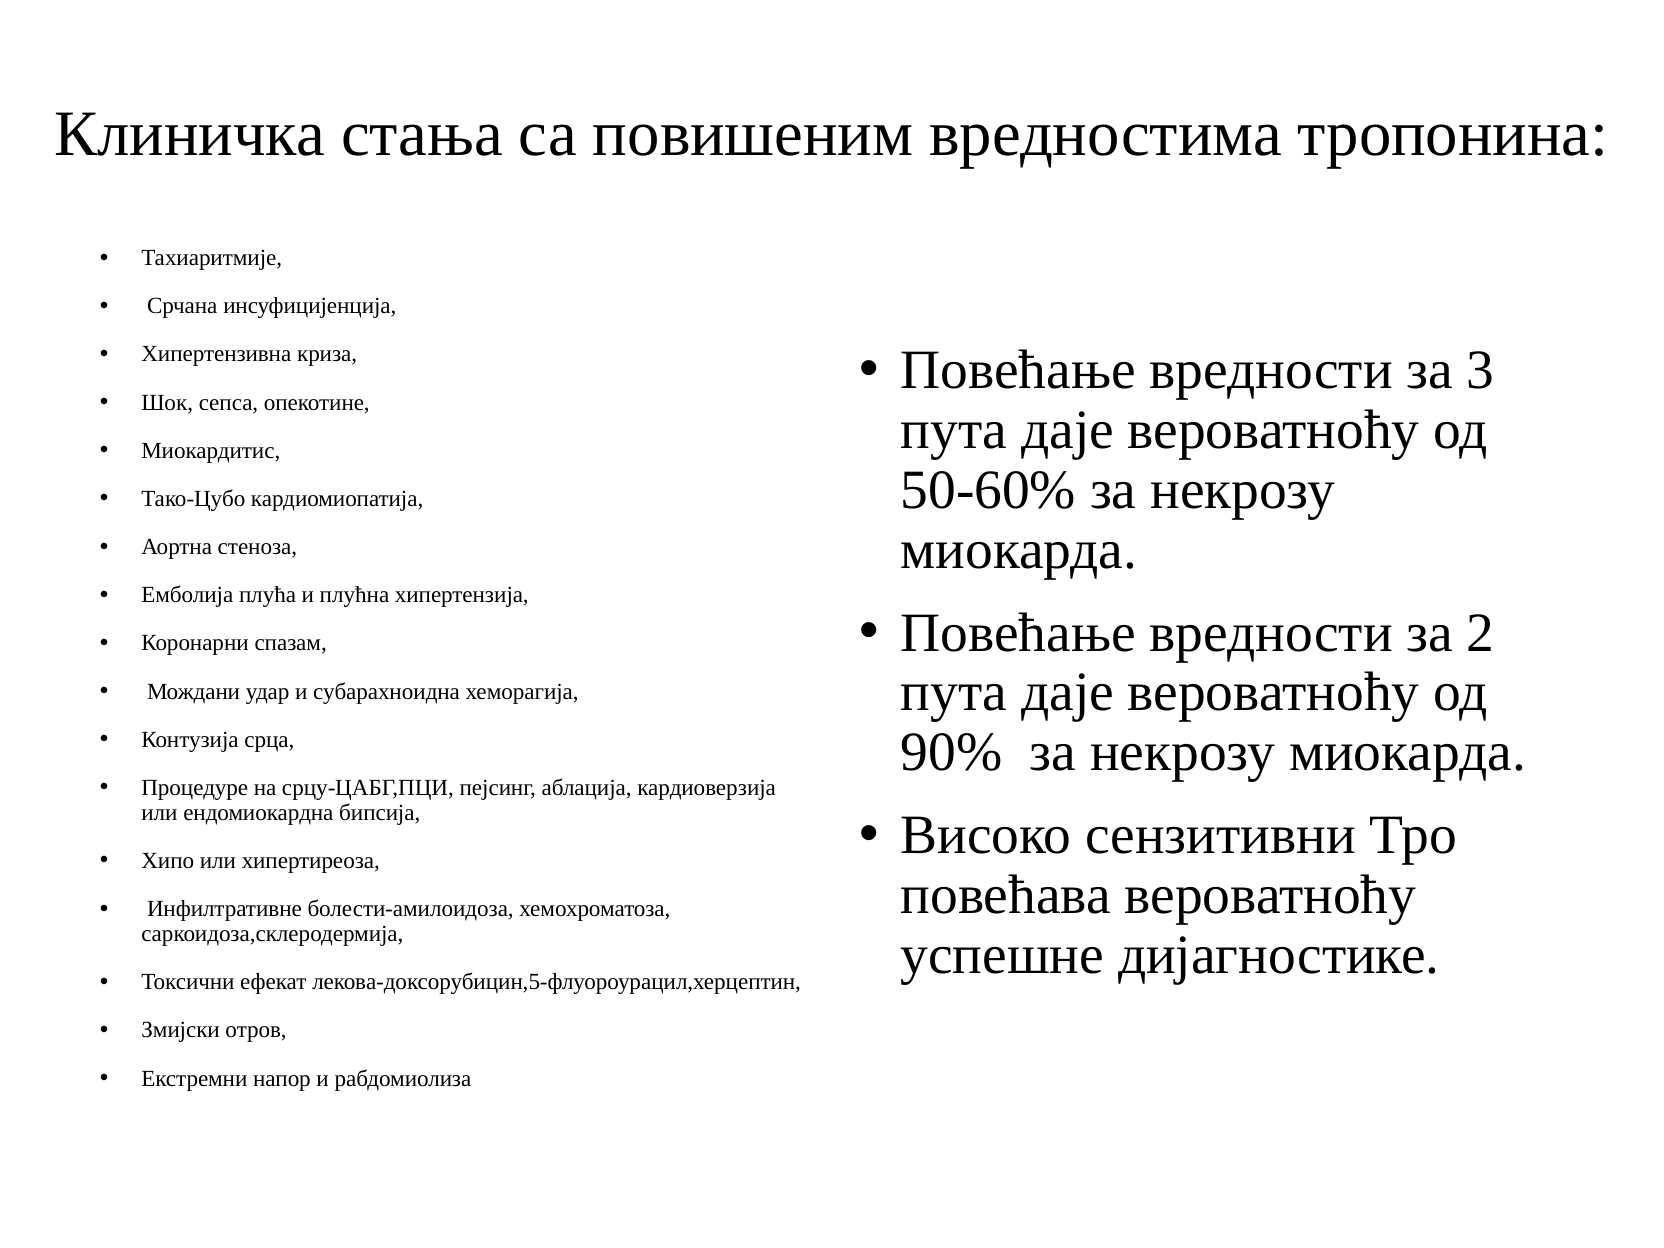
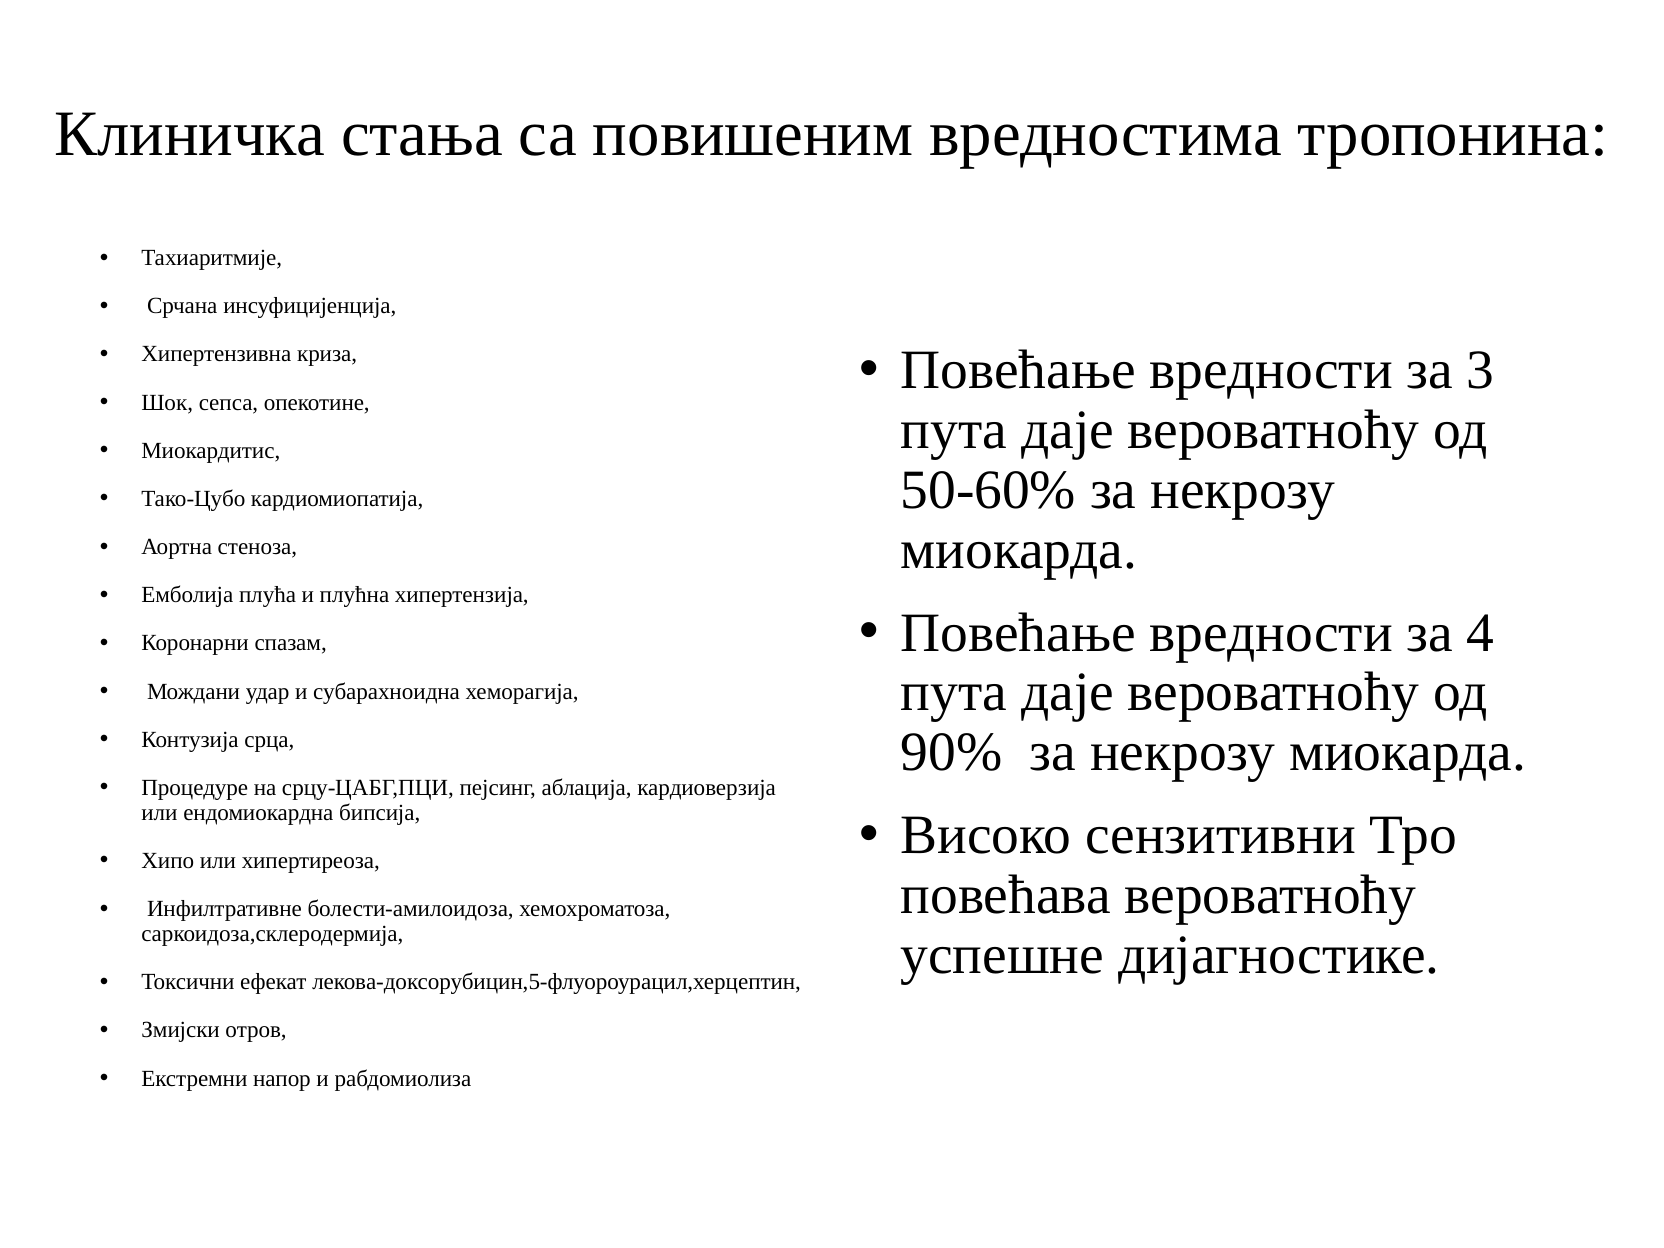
2: 2 -> 4
